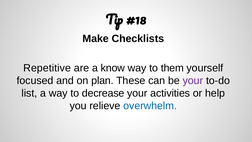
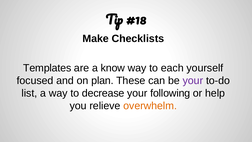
Repetitive: Repetitive -> Templates
them: them -> each
activities: activities -> following
overwhelm colour: blue -> orange
